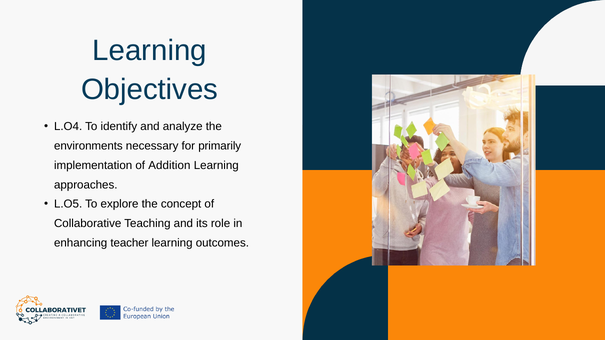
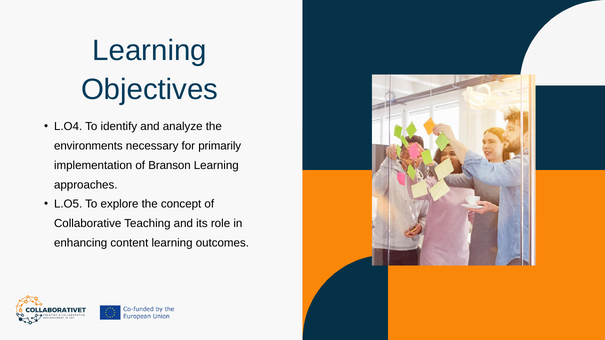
Addition: Addition -> Branson
teacher: teacher -> content
